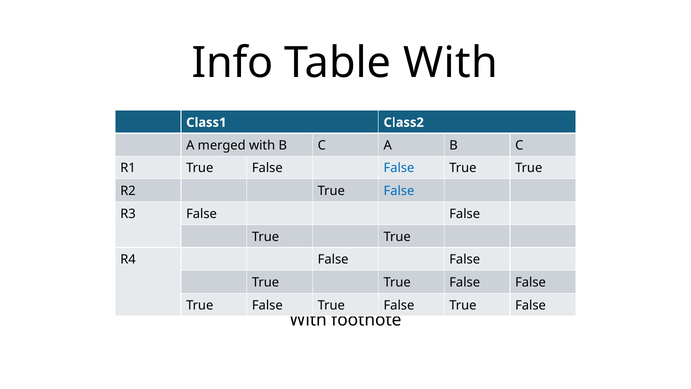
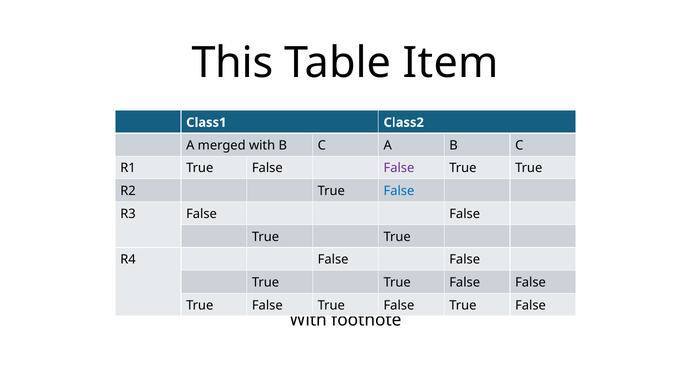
Info: Info -> This
Table With: With -> Item
False at (399, 168) colour: blue -> purple
